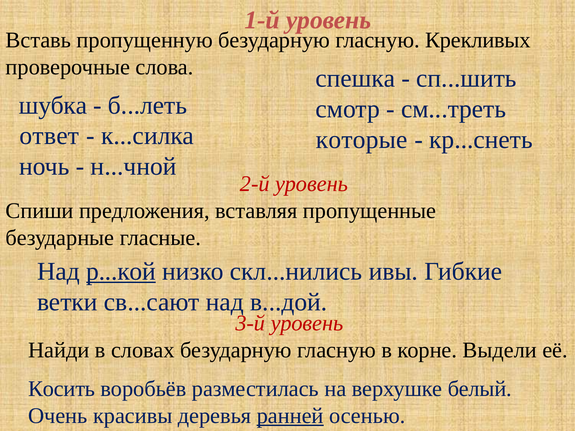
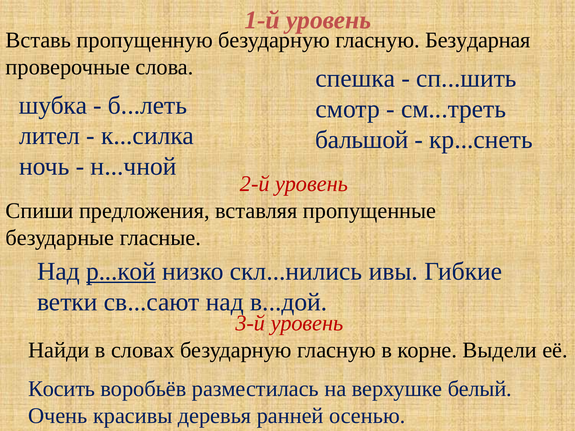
Крекливых: Крекливых -> Безударная
ответ: ответ -> лител
которые: которые -> бальшой
ранней underline: present -> none
